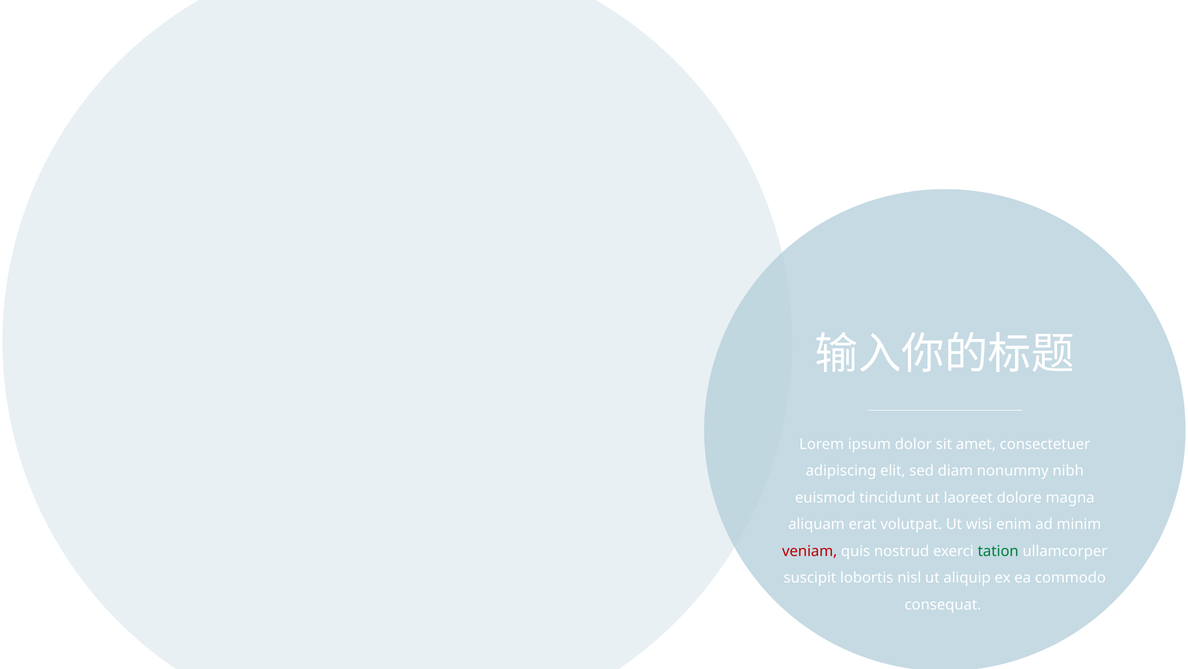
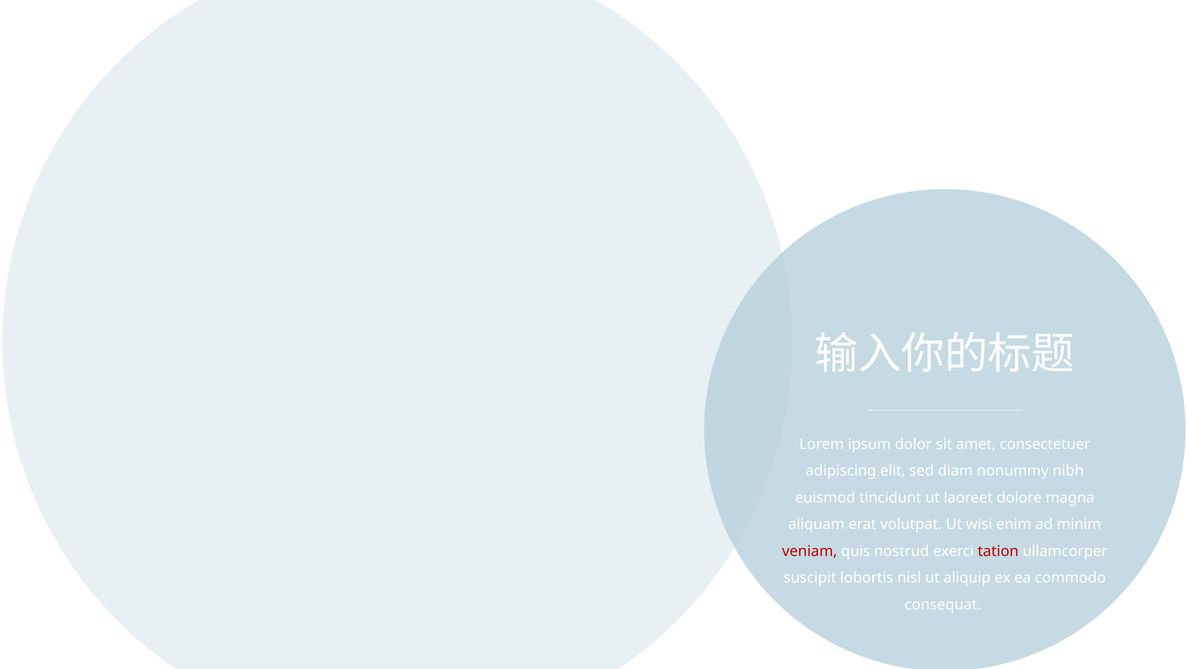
tation colour: green -> red
